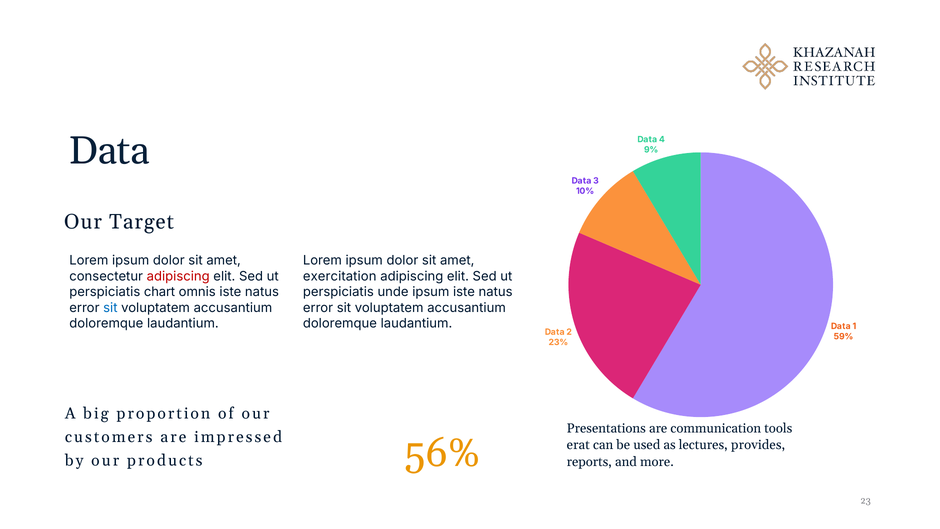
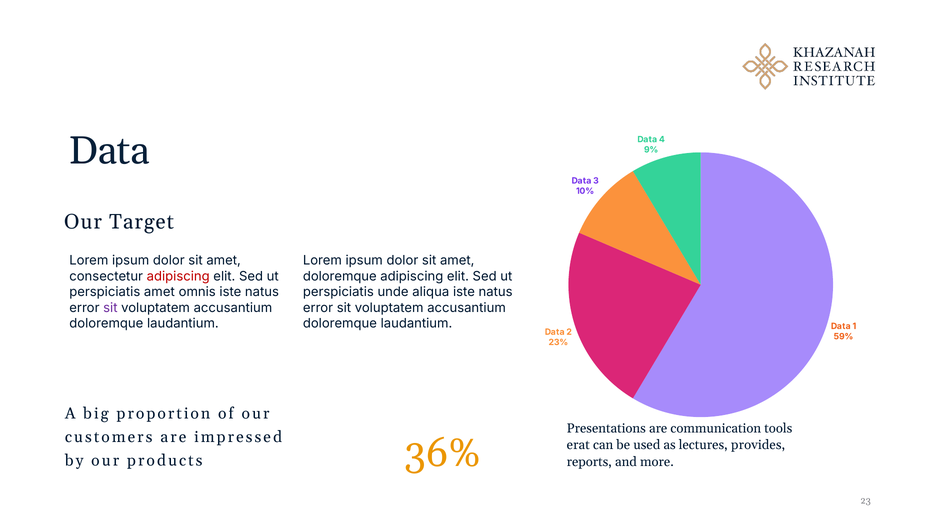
exercitation at (340, 276): exercitation -> doloremque
perspiciatis chart: chart -> amet
unde ipsum: ipsum -> aliqua
sit at (110, 308) colour: blue -> purple
56%: 56% -> 36%
